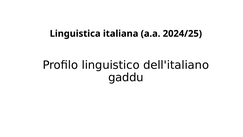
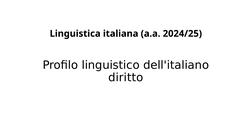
gaddu: gaddu -> diritto
